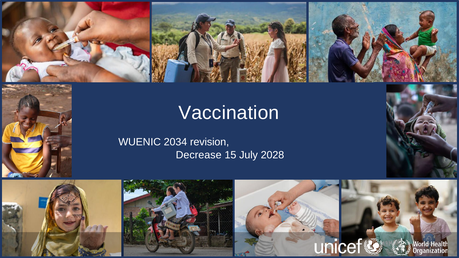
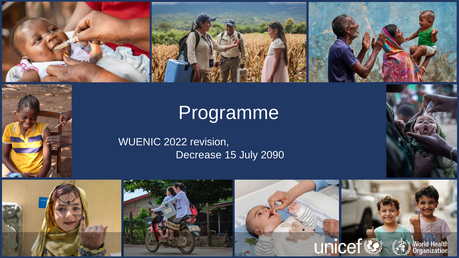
Vaccination: Vaccination -> Programme
2034: 2034 -> 2022
2028: 2028 -> 2090
